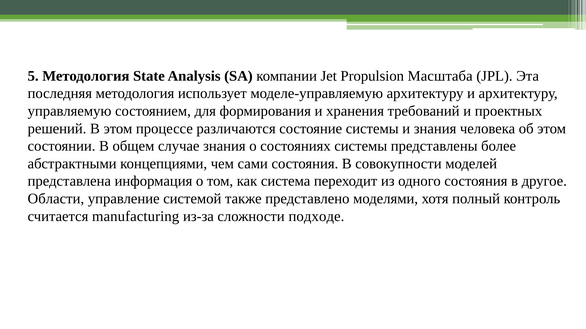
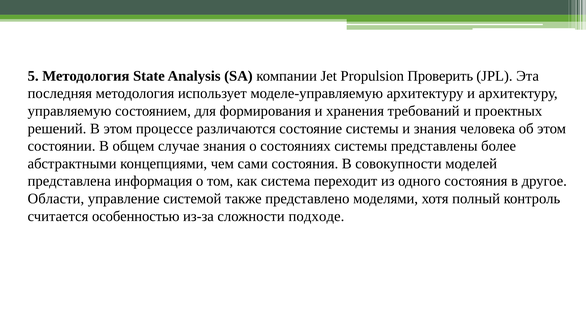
Масштаба: Масштаба -> Проверить
manufacturing: manufacturing -> особенностью
